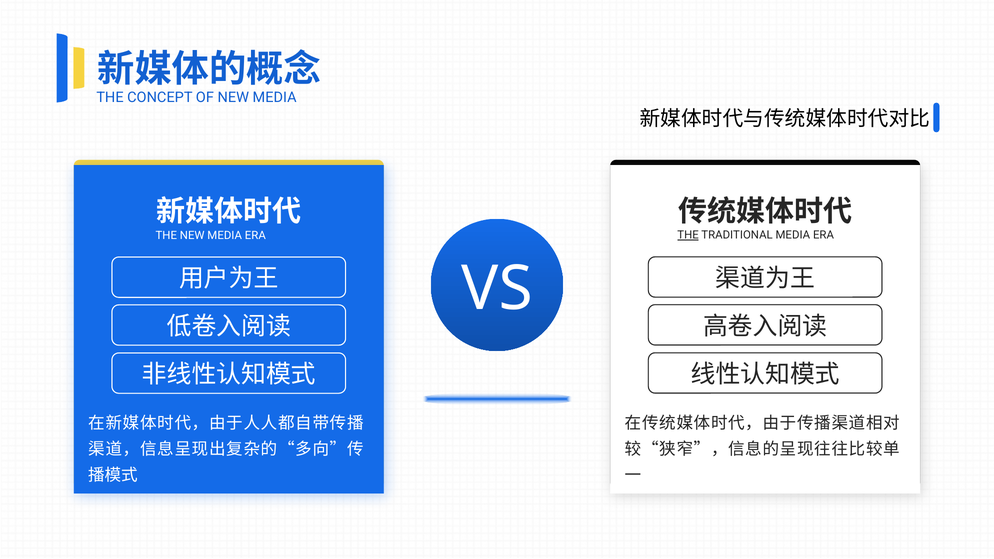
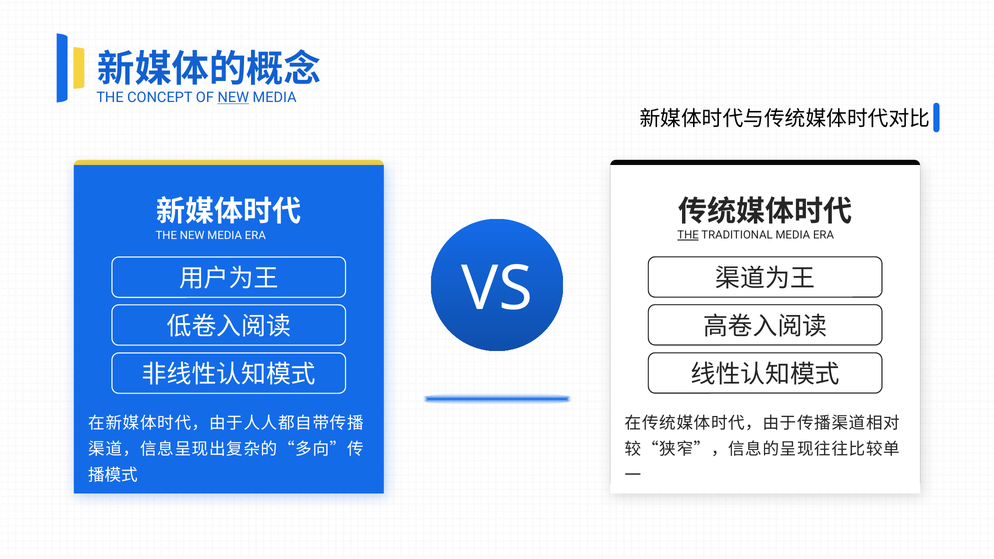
NEW at (233, 98) underline: none -> present
